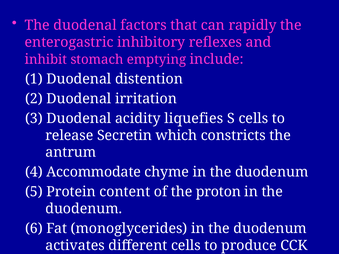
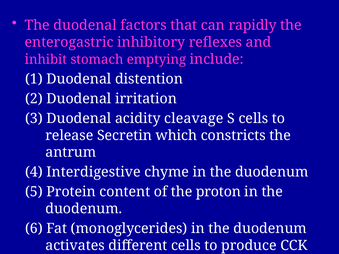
liquefies: liquefies -> cleavage
Accommodate: Accommodate -> Interdigestive
